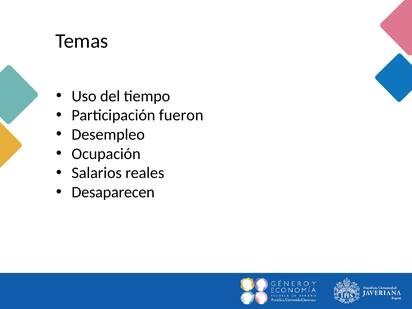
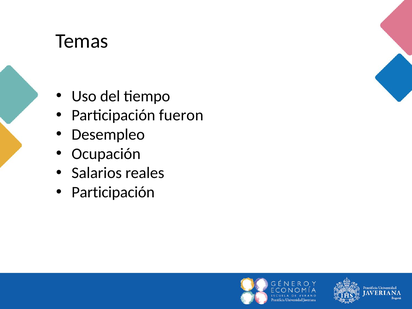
Desaparecen at (113, 192): Desaparecen -> Participación
